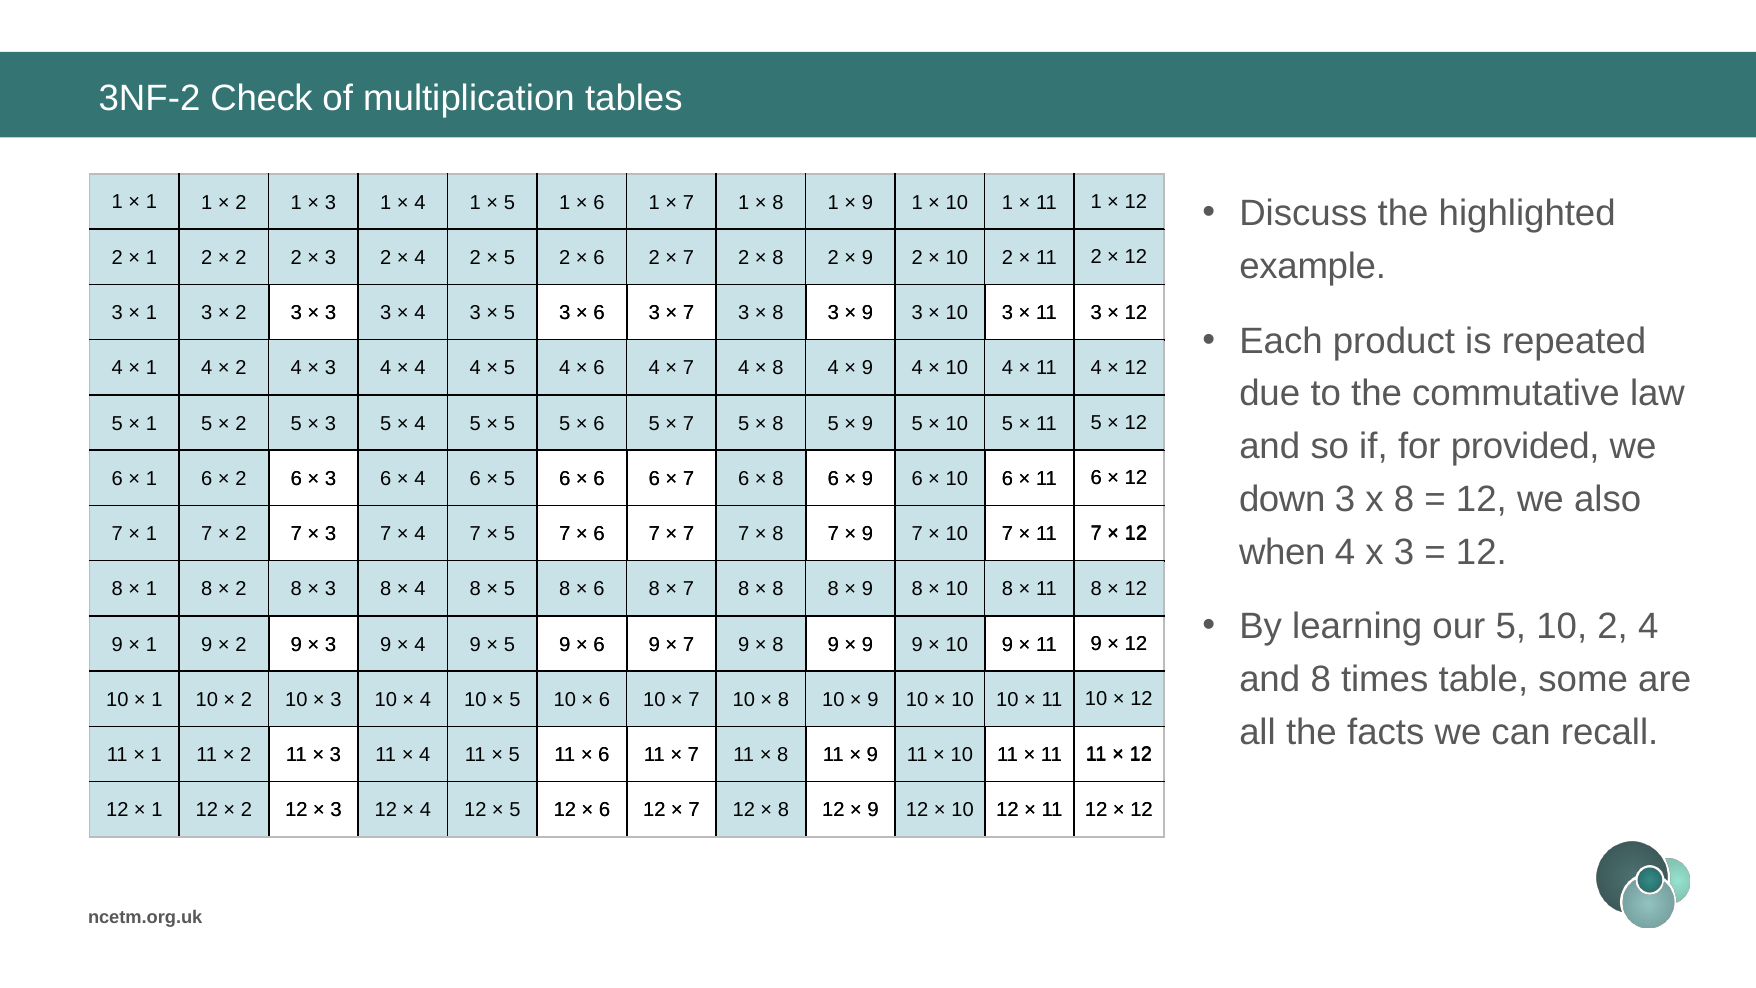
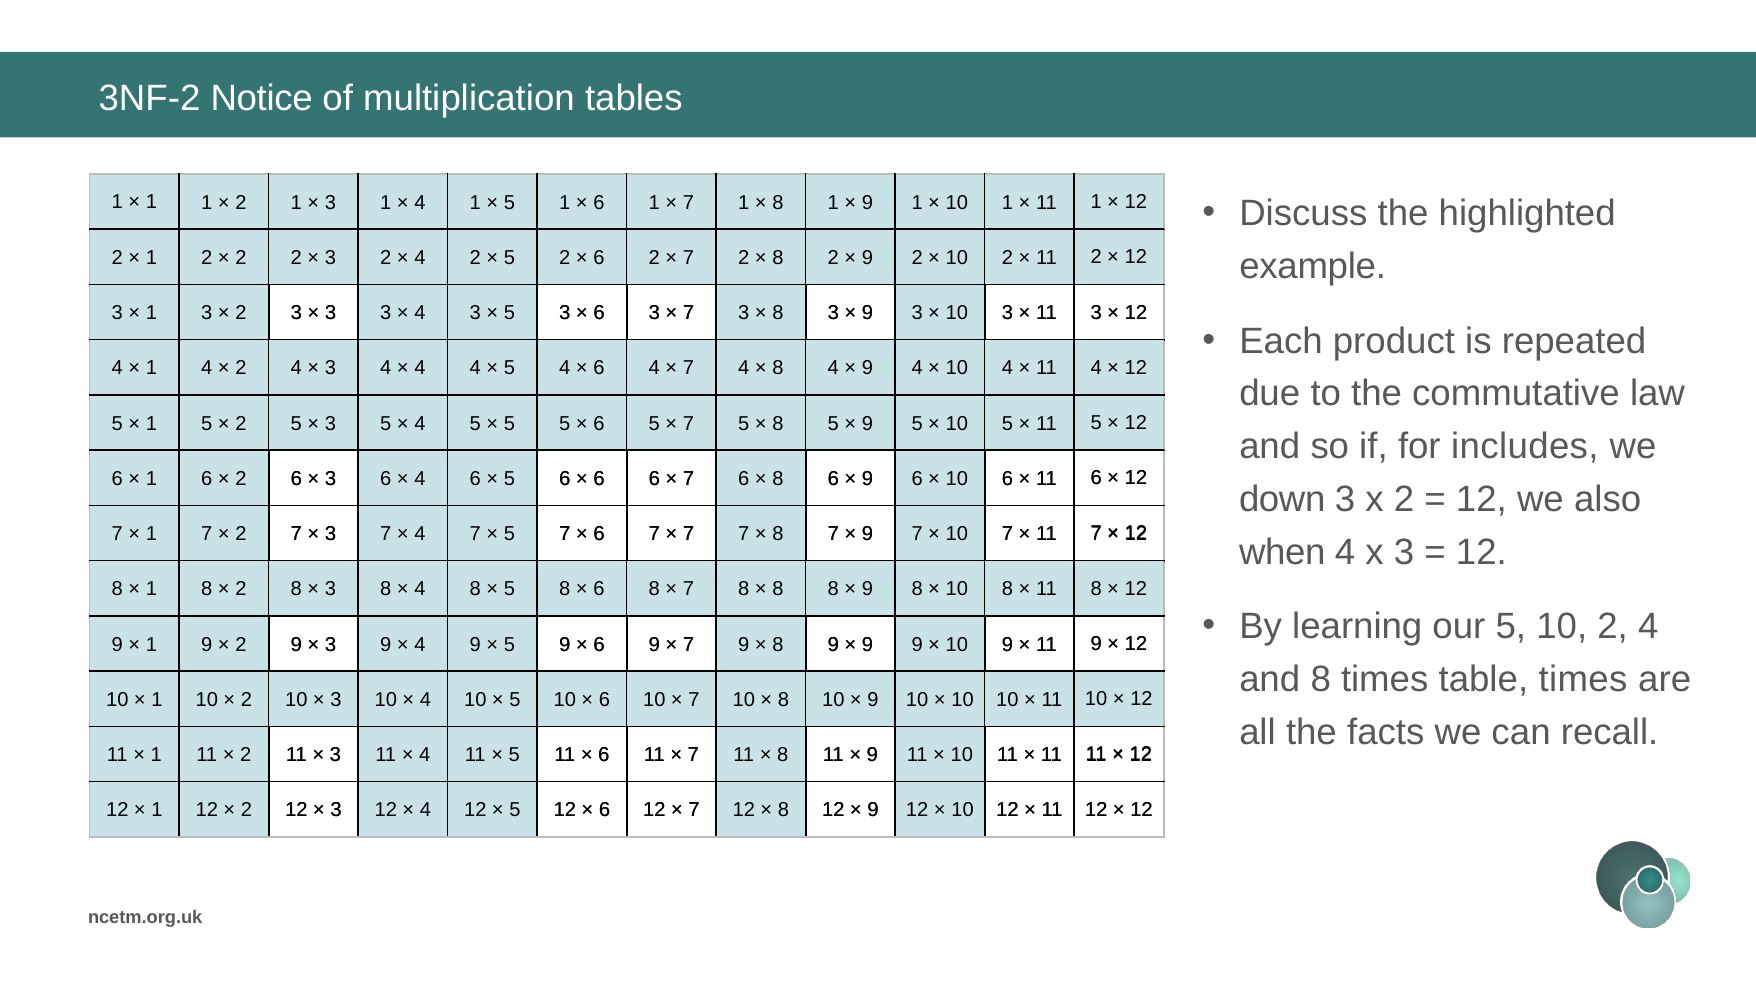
Check: Check -> Notice
provided: provided -> includes
x 8: 8 -> 2
table some: some -> times
